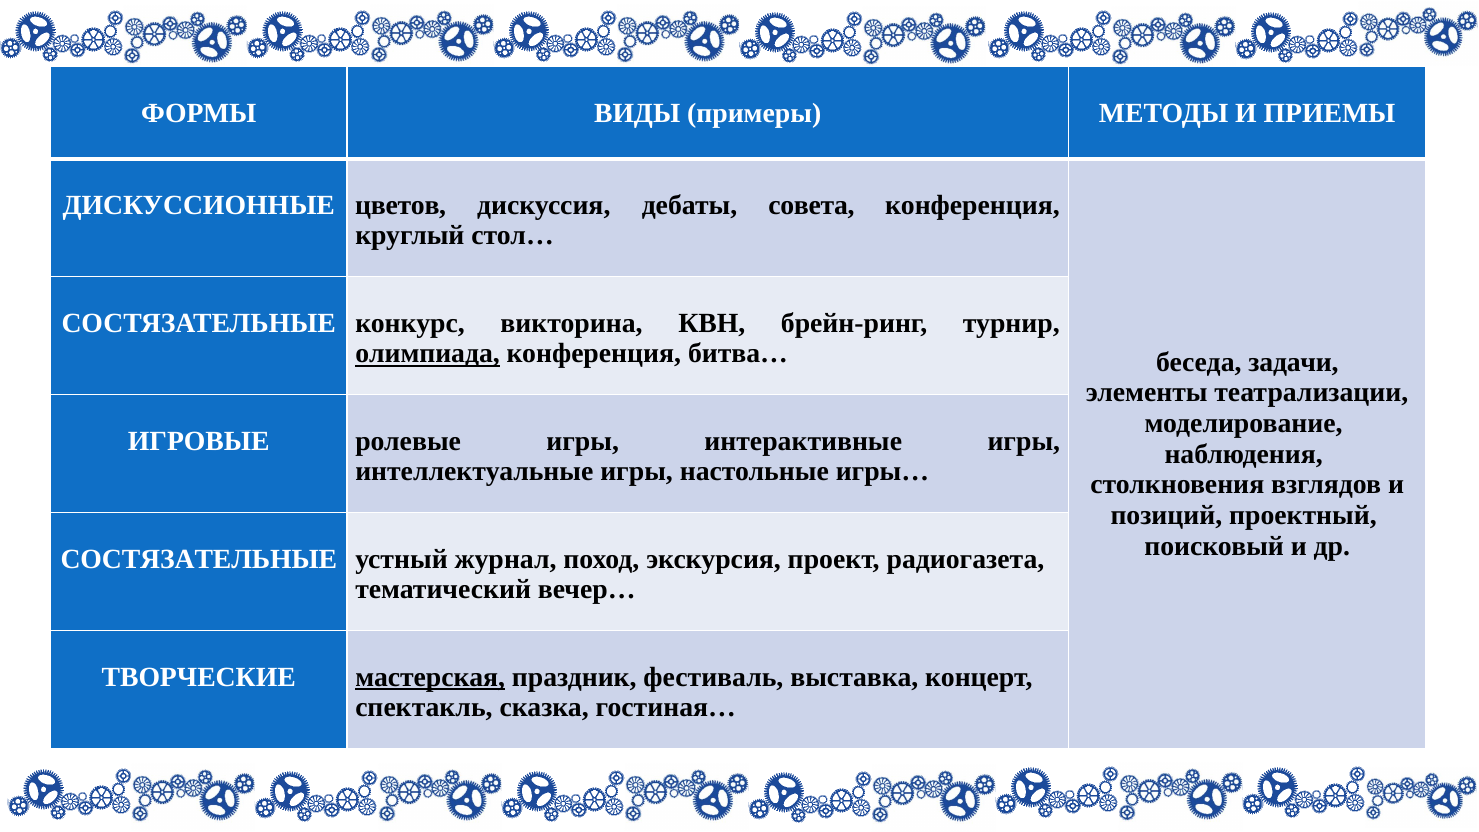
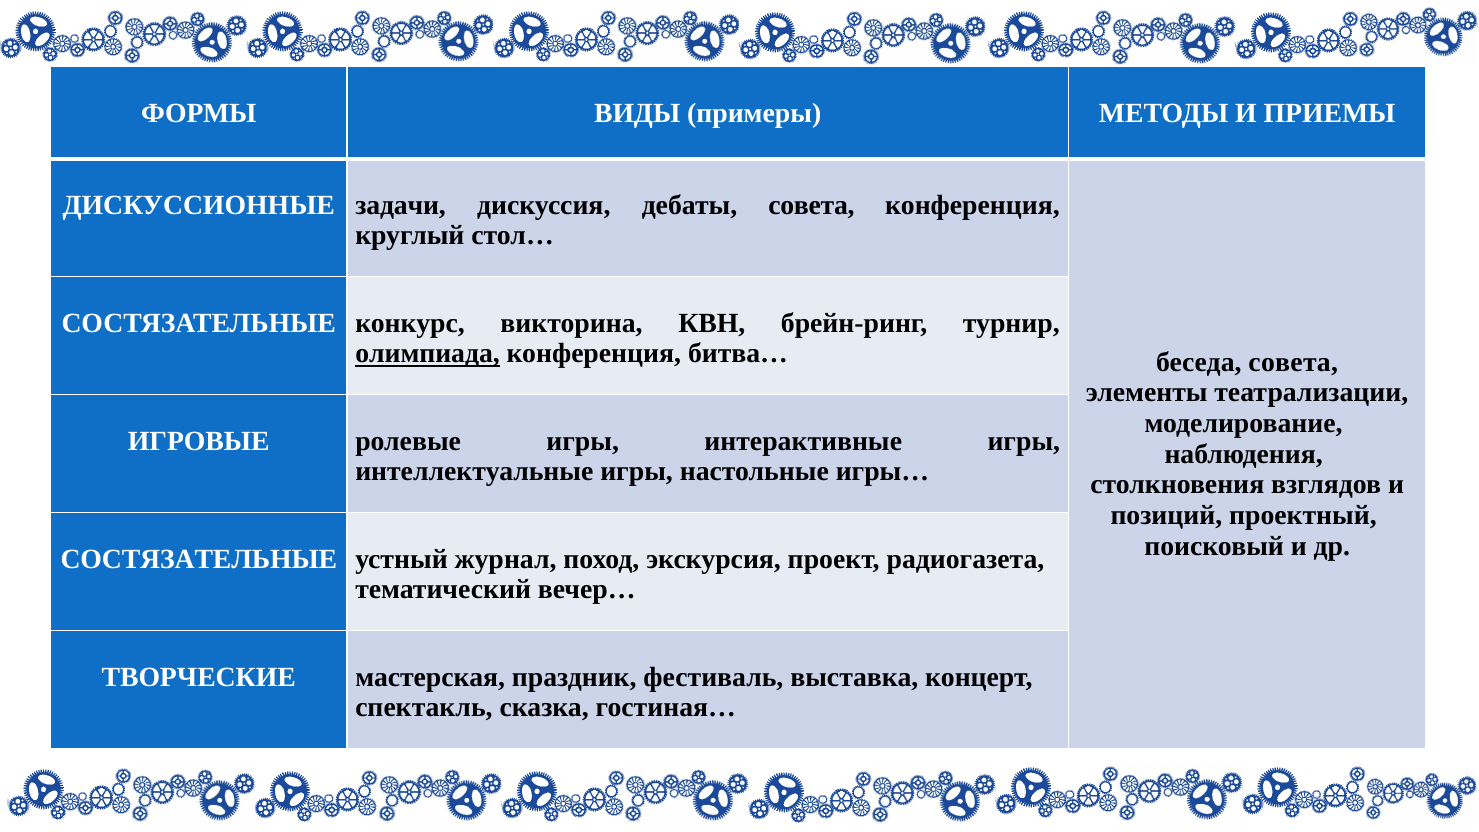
цветов: цветов -> задачи
беседа задачи: задачи -> совета
мастерская underline: present -> none
